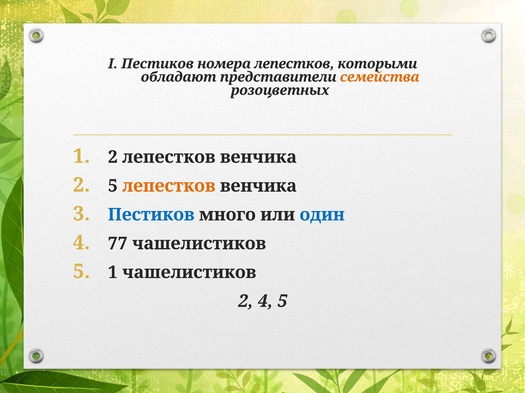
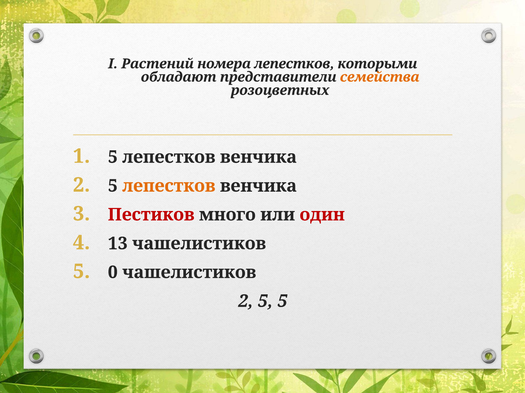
I Пестиков: Пестиков -> Растений
2 at (113, 157): 2 -> 5
Пестиков at (151, 215) colour: blue -> red
один colour: blue -> red
77: 77 -> 13
5 1: 1 -> 0
4 at (265, 302): 4 -> 5
